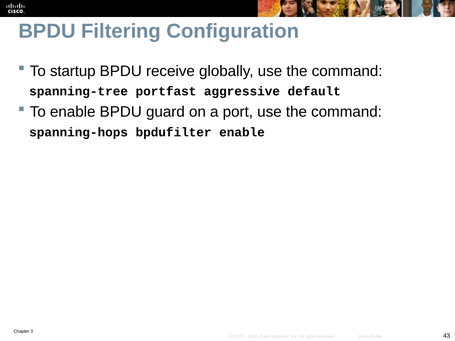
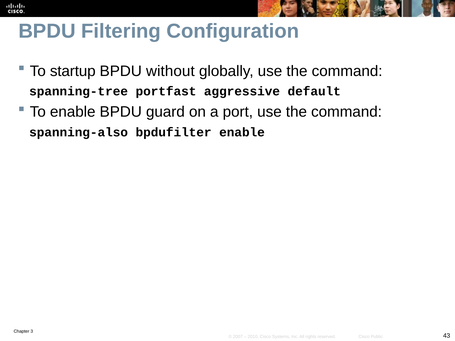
receive: receive -> without
spanning-hops: spanning-hops -> spanning-also
